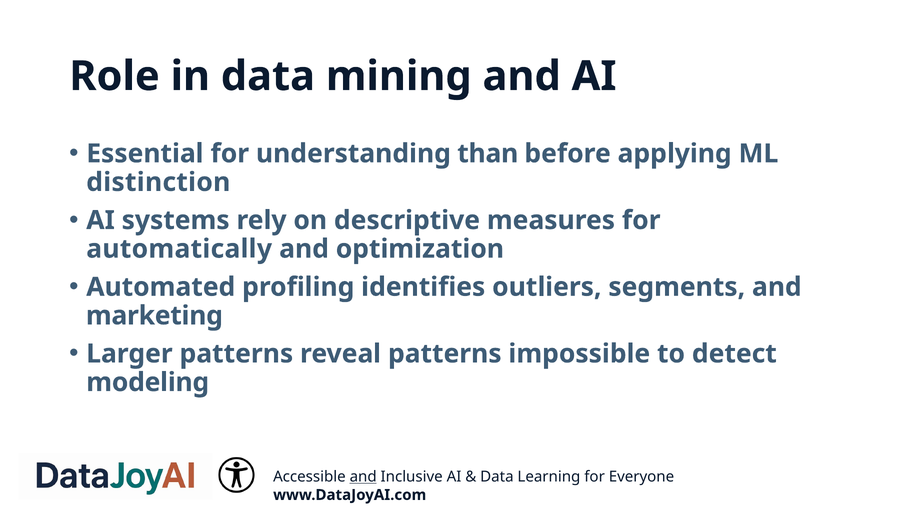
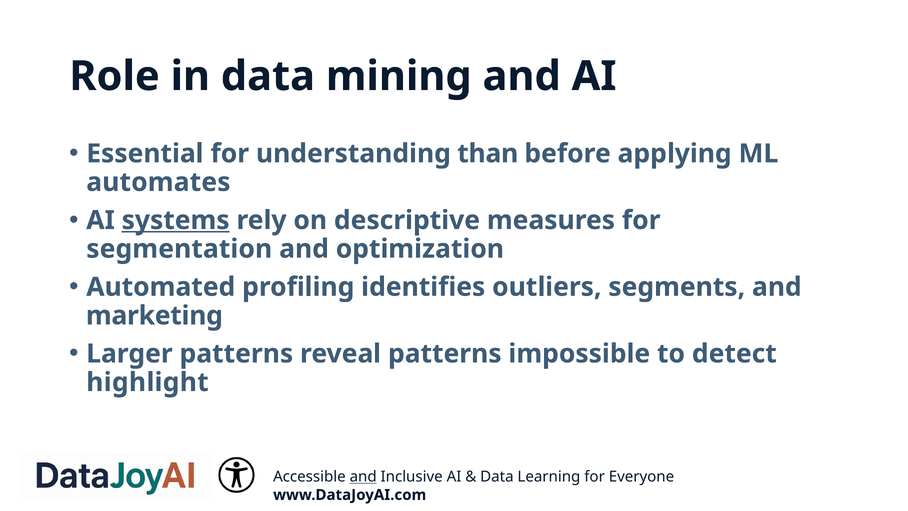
distinction: distinction -> automates
systems underline: none -> present
automatically: automatically -> segmentation
modeling: modeling -> highlight
